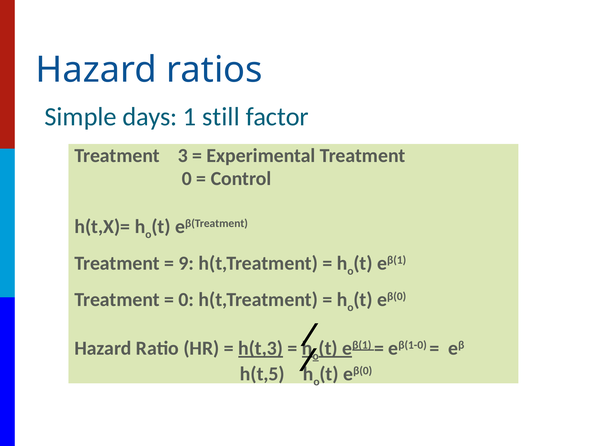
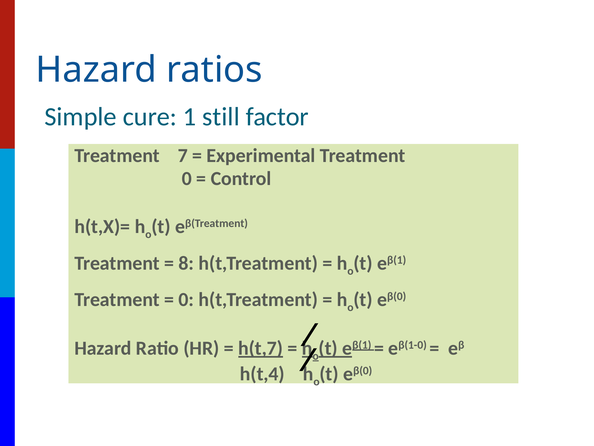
days: days -> cure
3: 3 -> 7
9: 9 -> 8
h(t,3: h(t,3 -> h(t,7
h(t,5: h(t,5 -> h(t,4
